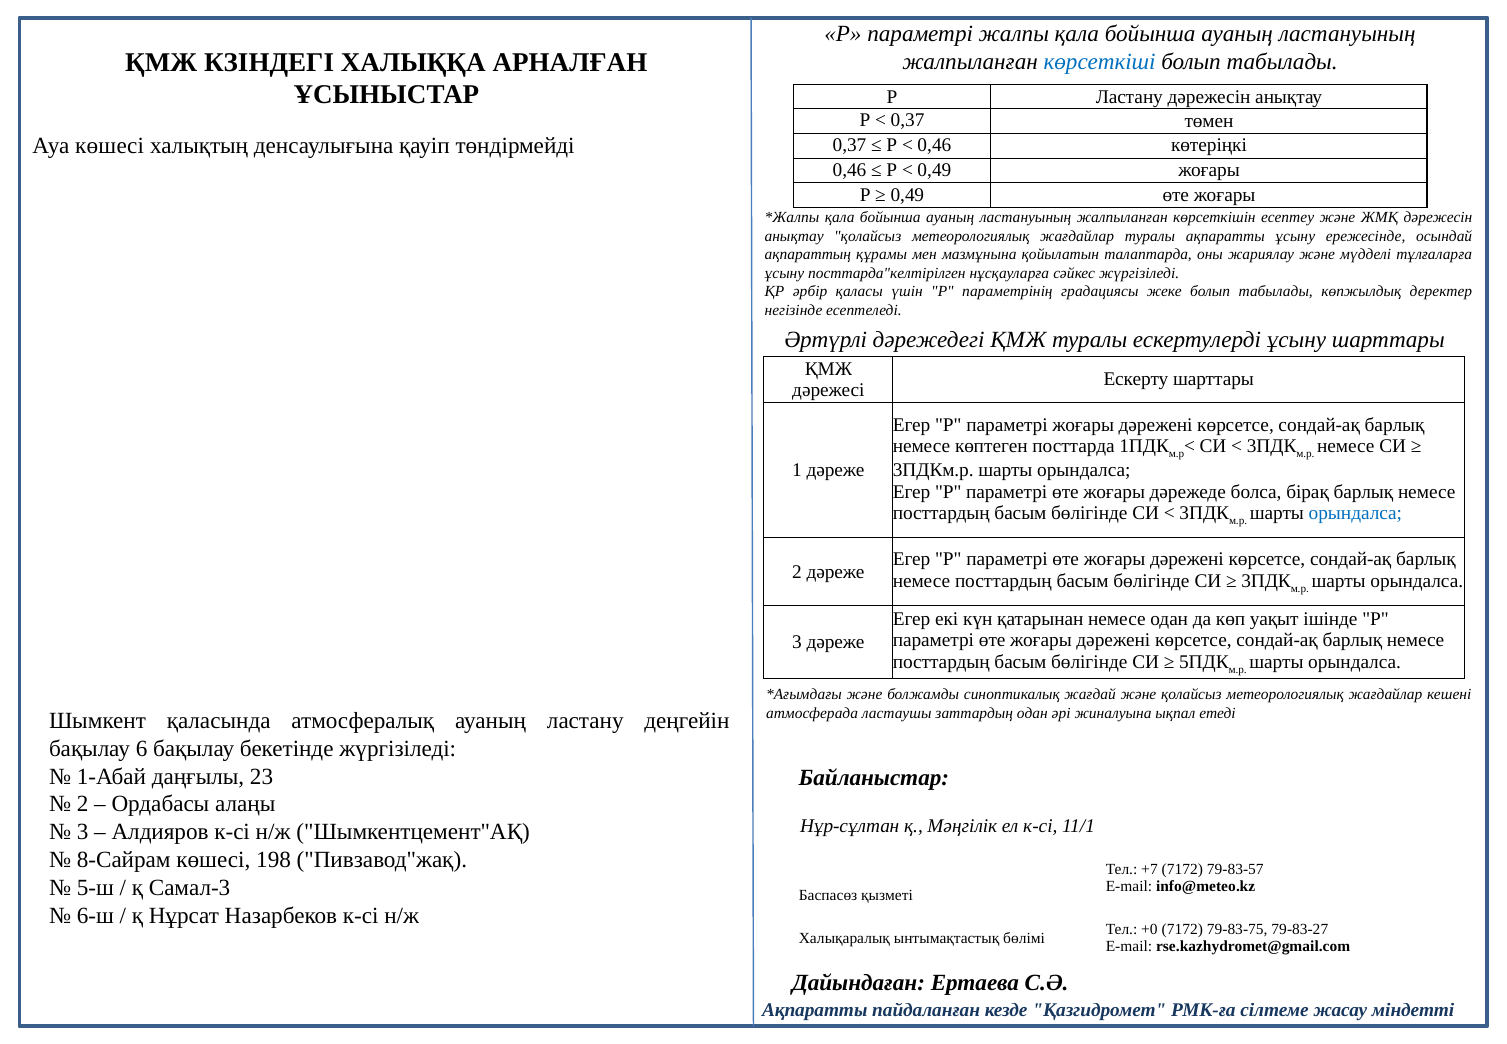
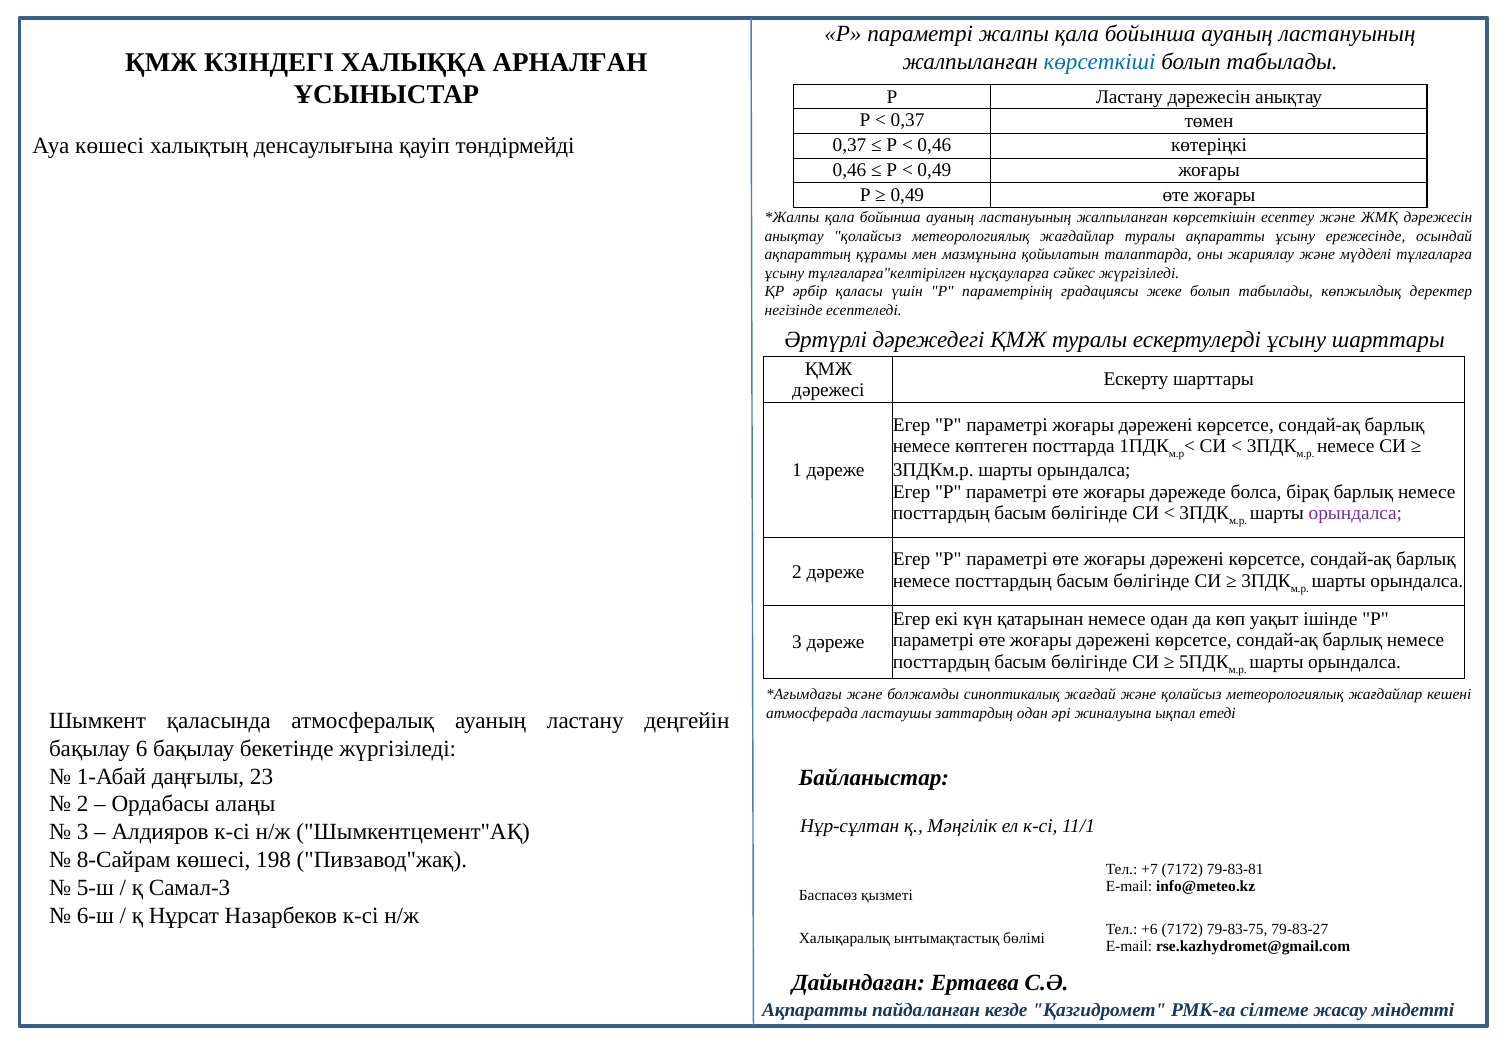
посттарда"келтірілген: посттарда"келтірілген -> тұлғаларға"келтірілген
орындалса at (1355, 513) colour: blue -> purple
79-83-57: 79-83-57 -> 79-83-81
+0: +0 -> +6
